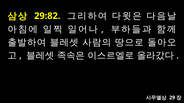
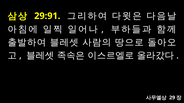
29:82: 29:82 -> 29:91
